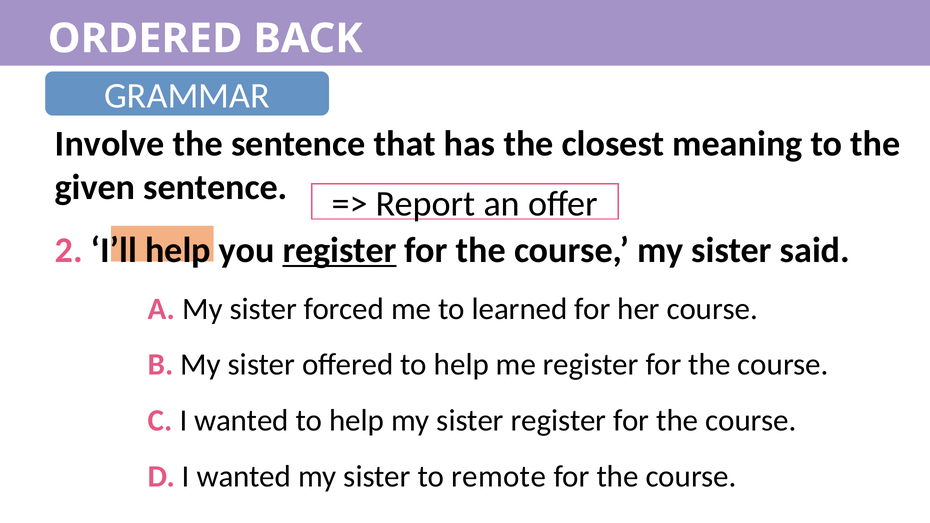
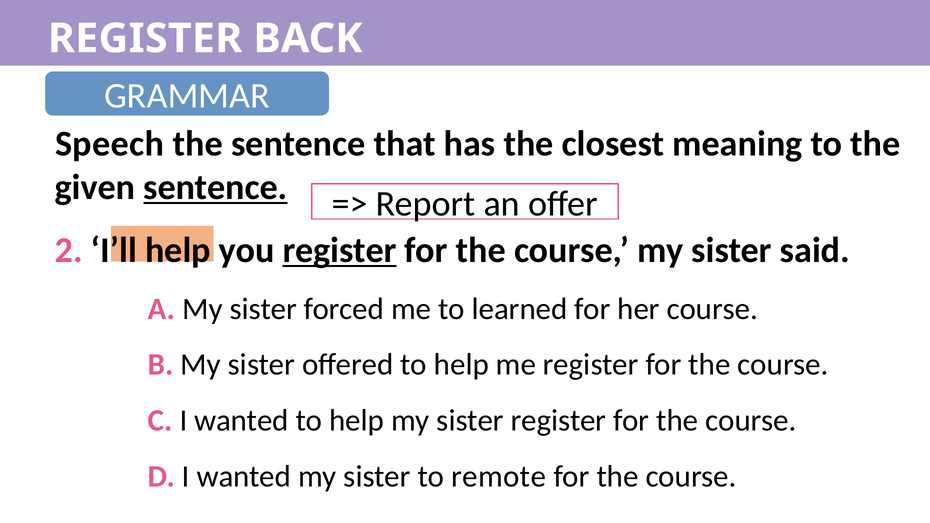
ORDERED at (145, 39): ORDERED -> REGISTER
Involve: Involve -> Speech
sentence at (215, 187) underline: none -> present
